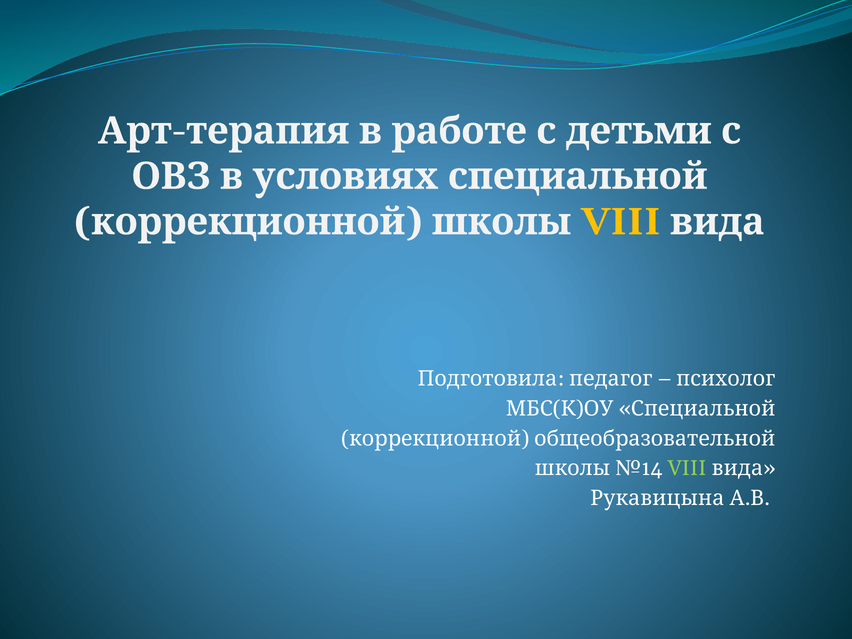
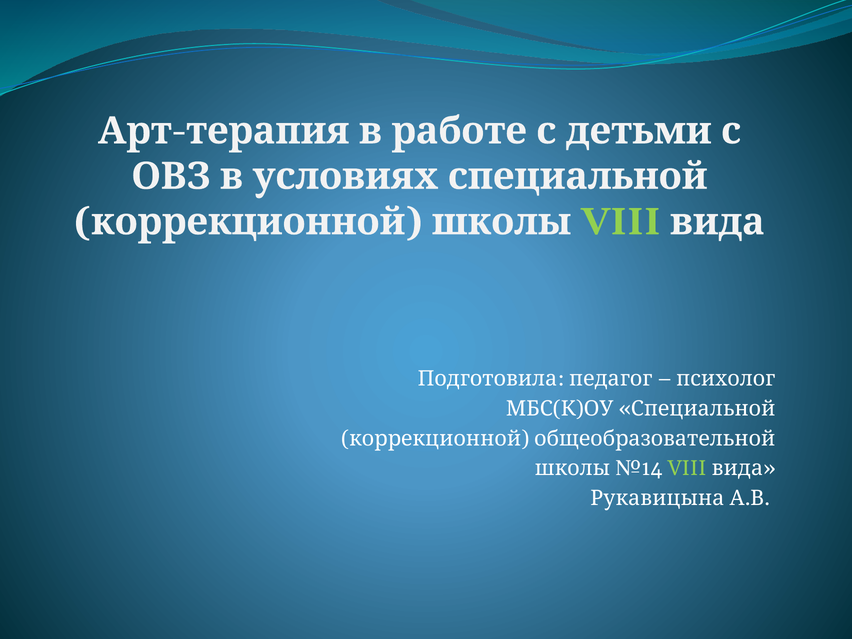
VIII at (621, 222) colour: yellow -> light green
